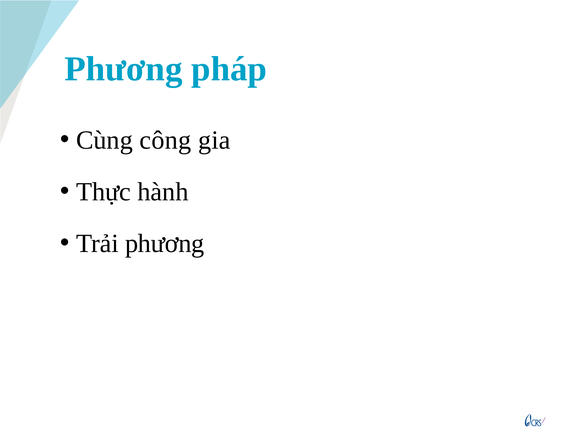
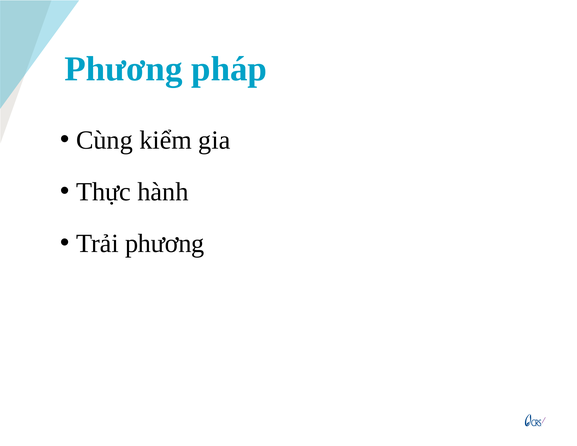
công: công -> kiểm
